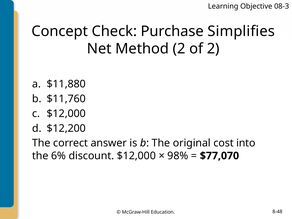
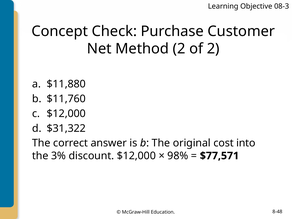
Simplifies: Simplifies -> Customer
$12,200: $12,200 -> $31,322
6%: 6% -> 3%
$77,070: $77,070 -> $77,571
